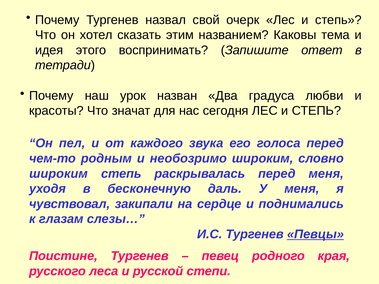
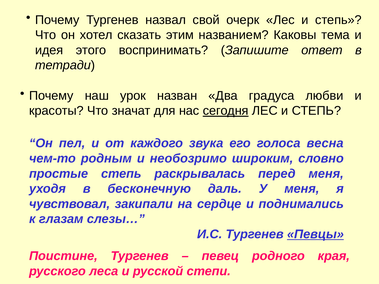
сегодня underline: none -> present
голоса перед: перед -> весна
широким at (58, 174): широким -> простые
